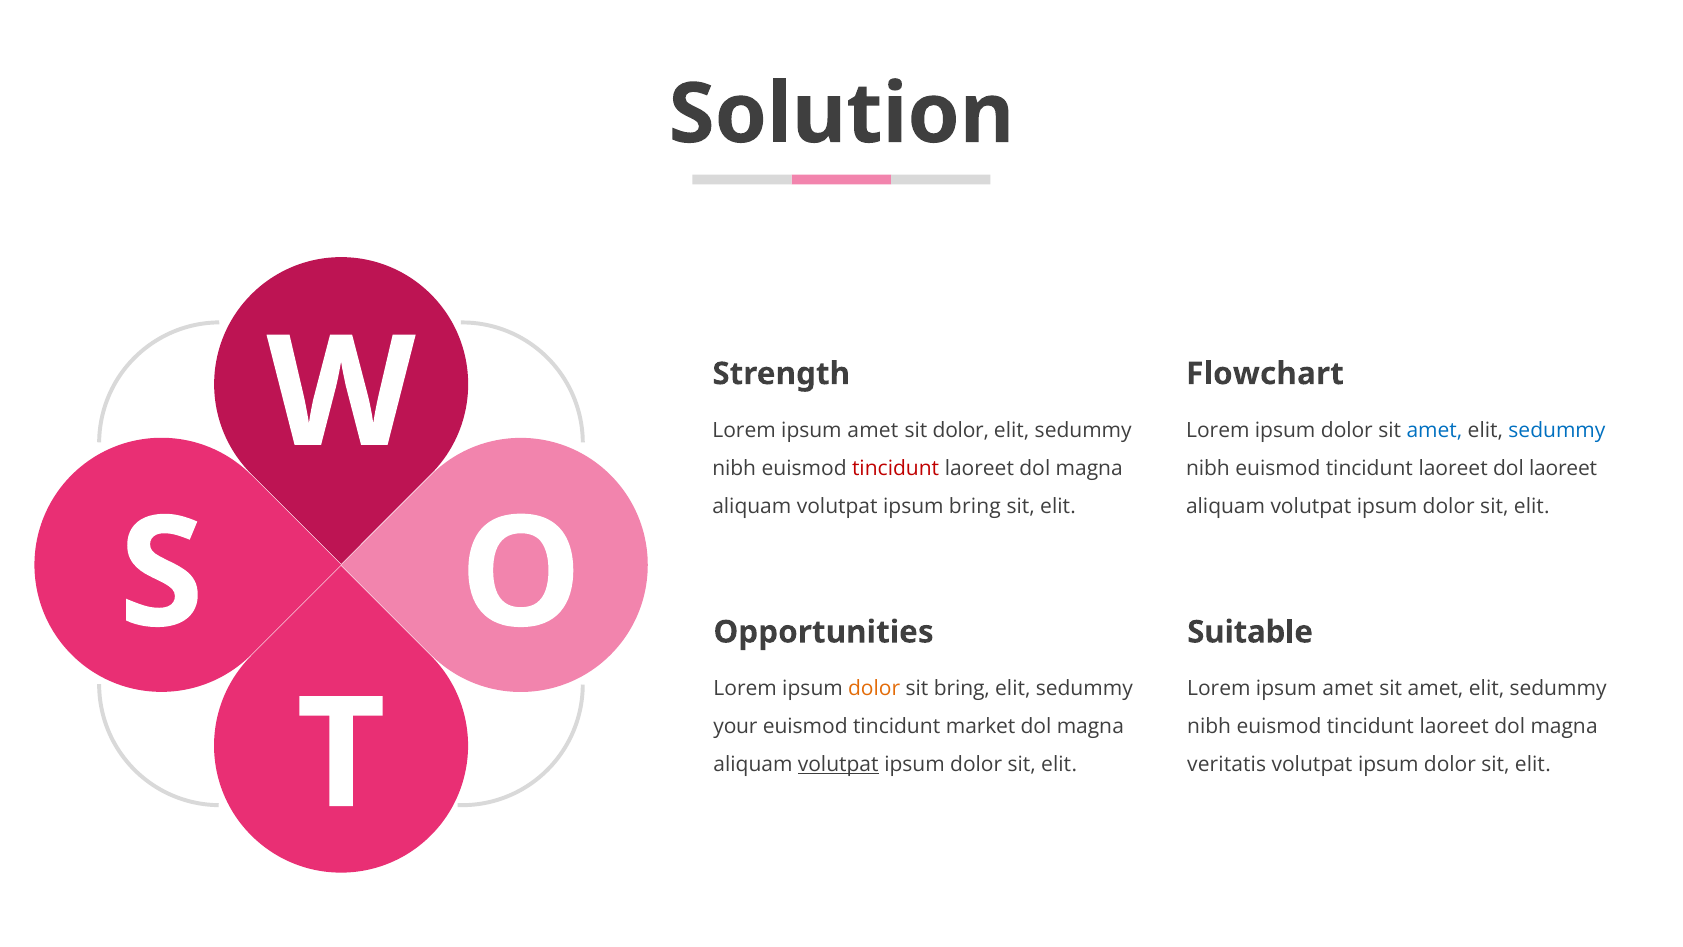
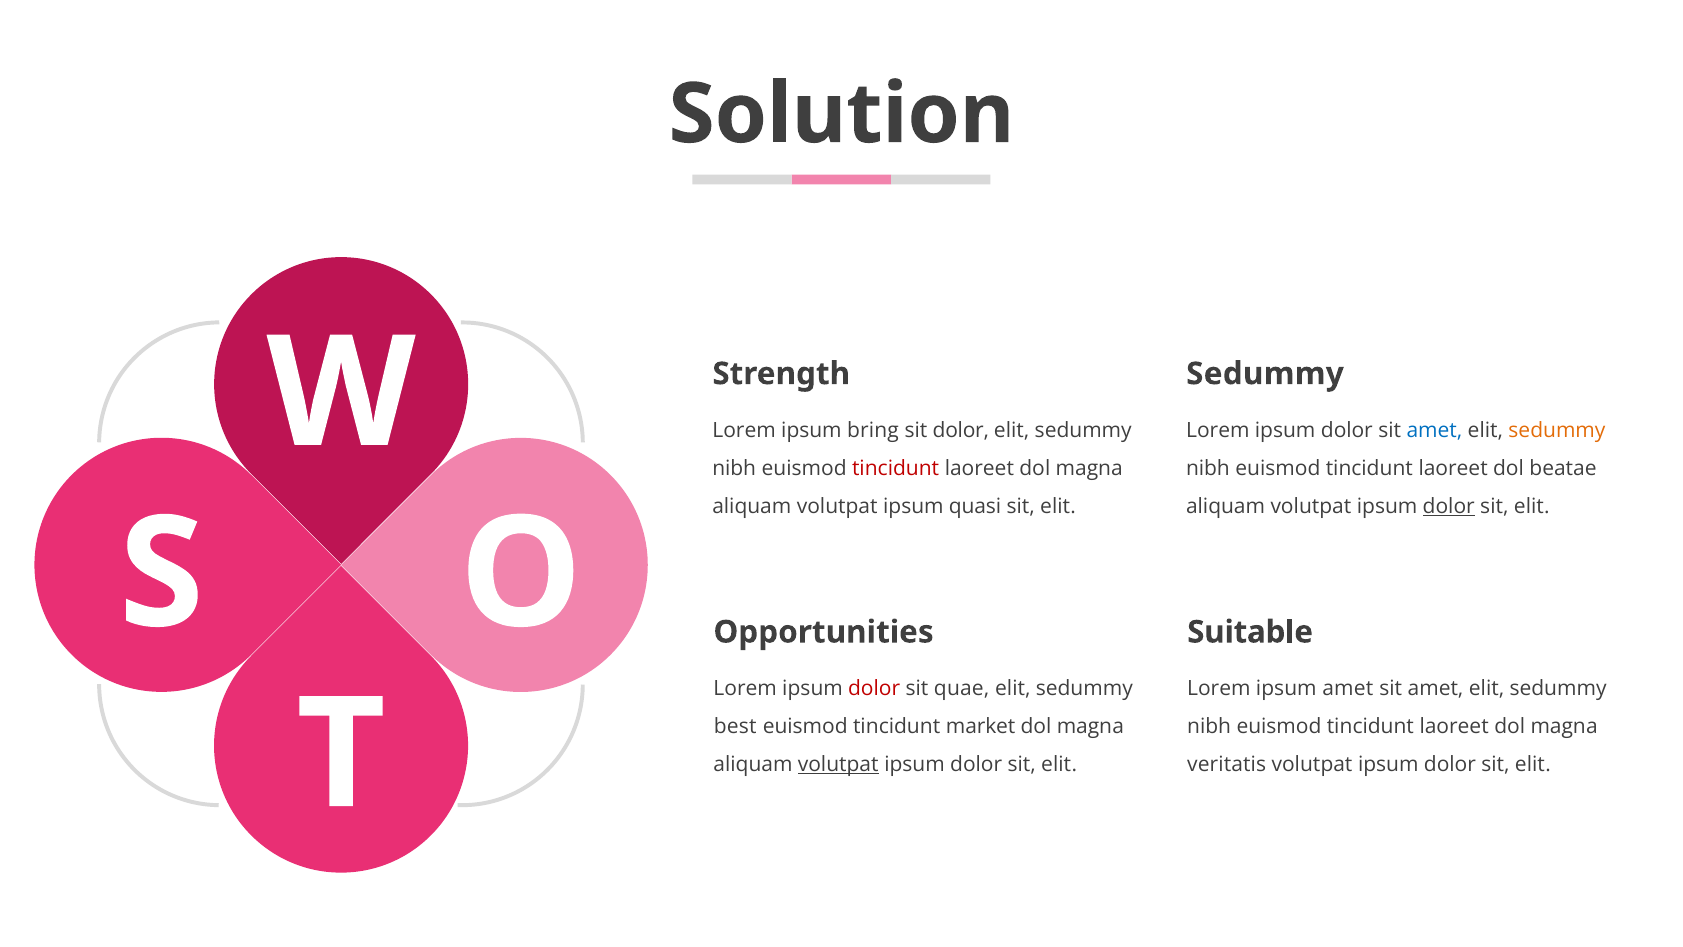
Flowchart at (1265, 374): Flowchart -> Sedummy
amet at (873, 430): amet -> bring
sedummy at (1557, 430) colour: blue -> orange
dol laoreet: laoreet -> beatae
ipsum bring: bring -> quasi
dolor at (1449, 506) underline: none -> present
dolor at (874, 688) colour: orange -> red
sit bring: bring -> quae
your: your -> best
